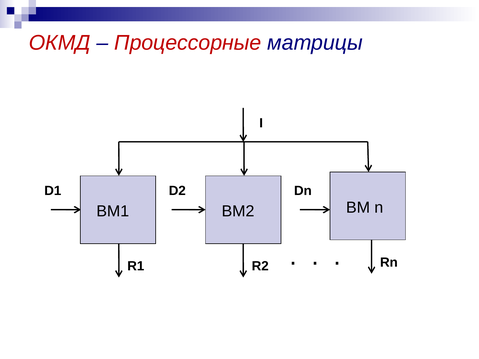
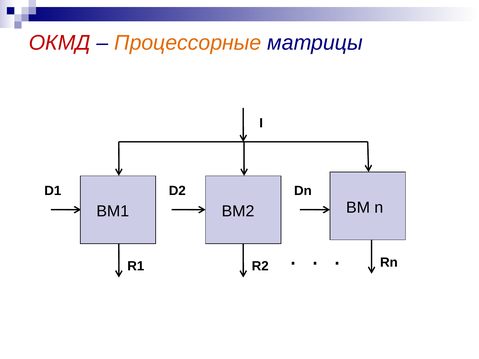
Процессорные colour: red -> orange
